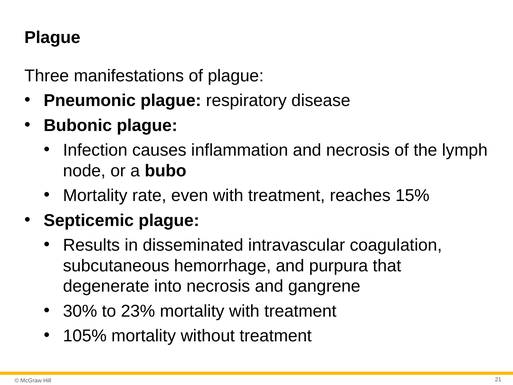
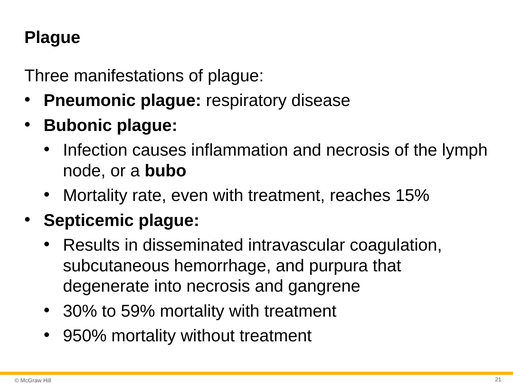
23%: 23% -> 59%
105%: 105% -> 950%
